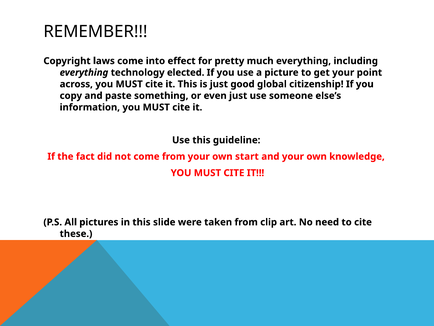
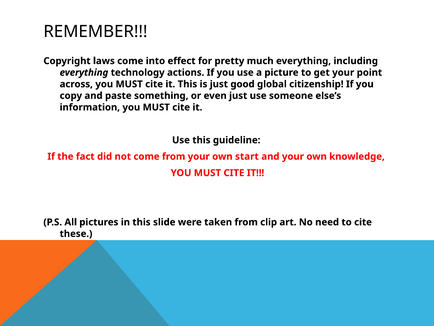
elected: elected -> actions
